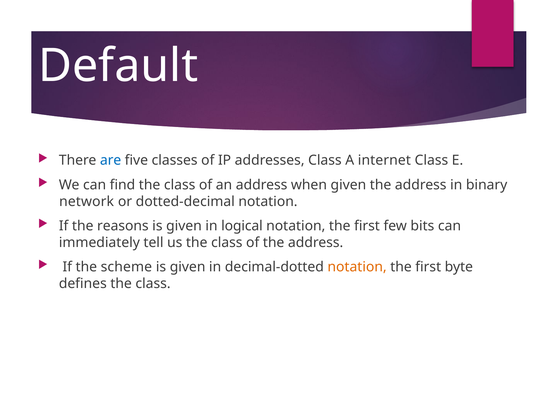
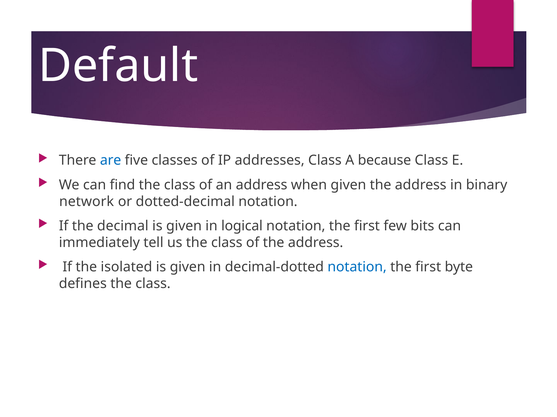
internet: internet -> because
reasons: reasons -> decimal
scheme: scheme -> isolated
notation at (357, 267) colour: orange -> blue
